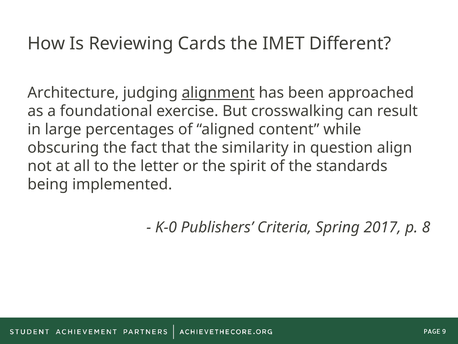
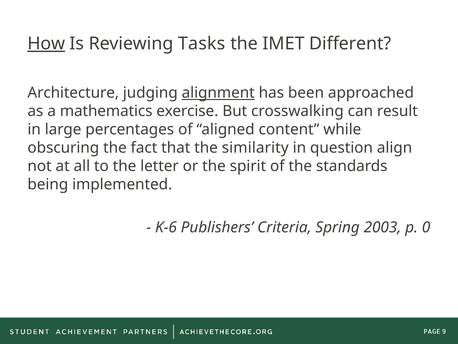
How underline: none -> present
Cards: Cards -> Tasks
foundational: foundational -> mathematics
K-0: K-0 -> K-6
2017: 2017 -> 2003
8: 8 -> 0
